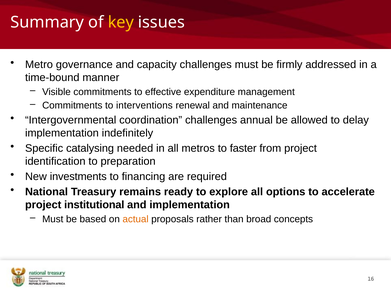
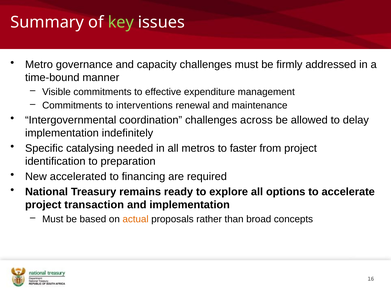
key colour: yellow -> light green
annual: annual -> across
investments: investments -> accelerated
institutional: institutional -> transaction
